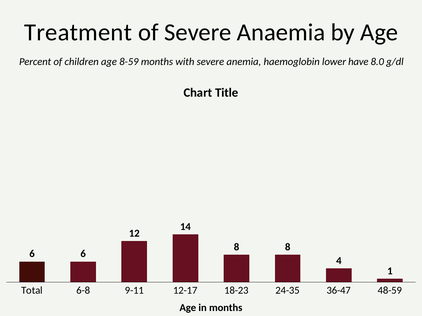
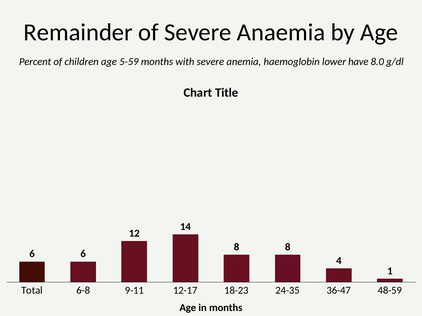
Treatment: Treatment -> Remainder
8-59: 8-59 -> 5-59
